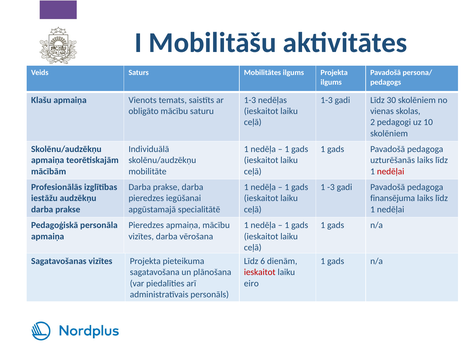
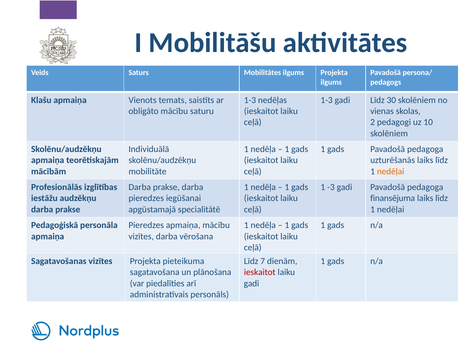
nedēļai at (391, 172) colour: red -> orange
6: 6 -> 7
eiro at (251, 284): eiro -> gadi
